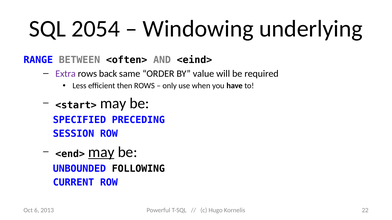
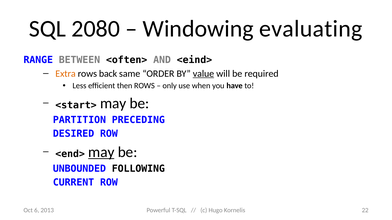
2054: 2054 -> 2080
underlying: underlying -> evaluating
Extra colour: purple -> orange
value underline: none -> present
SPECIFIED: SPECIFIED -> PARTITION
SESSION: SESSION -> DESIRED
